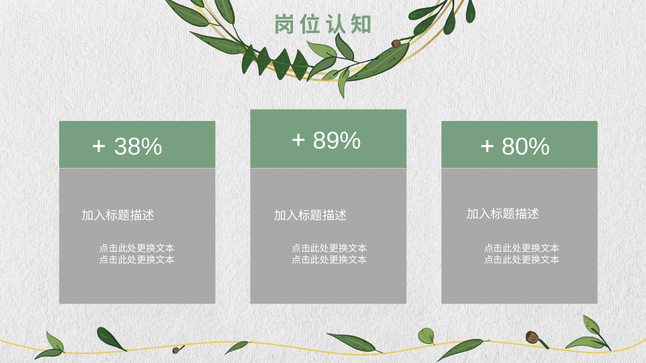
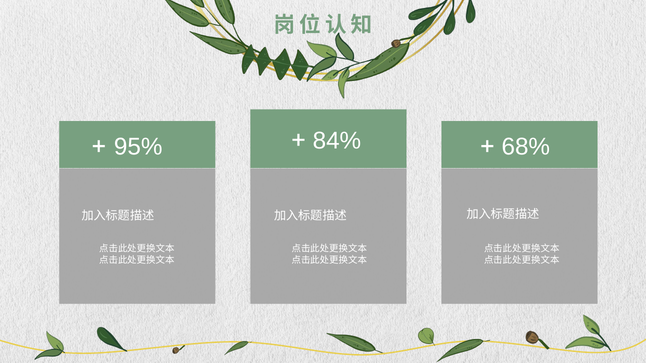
89%: 89% -> 84%
38%: 38% -> 95%
80%: 80% -> 68%
